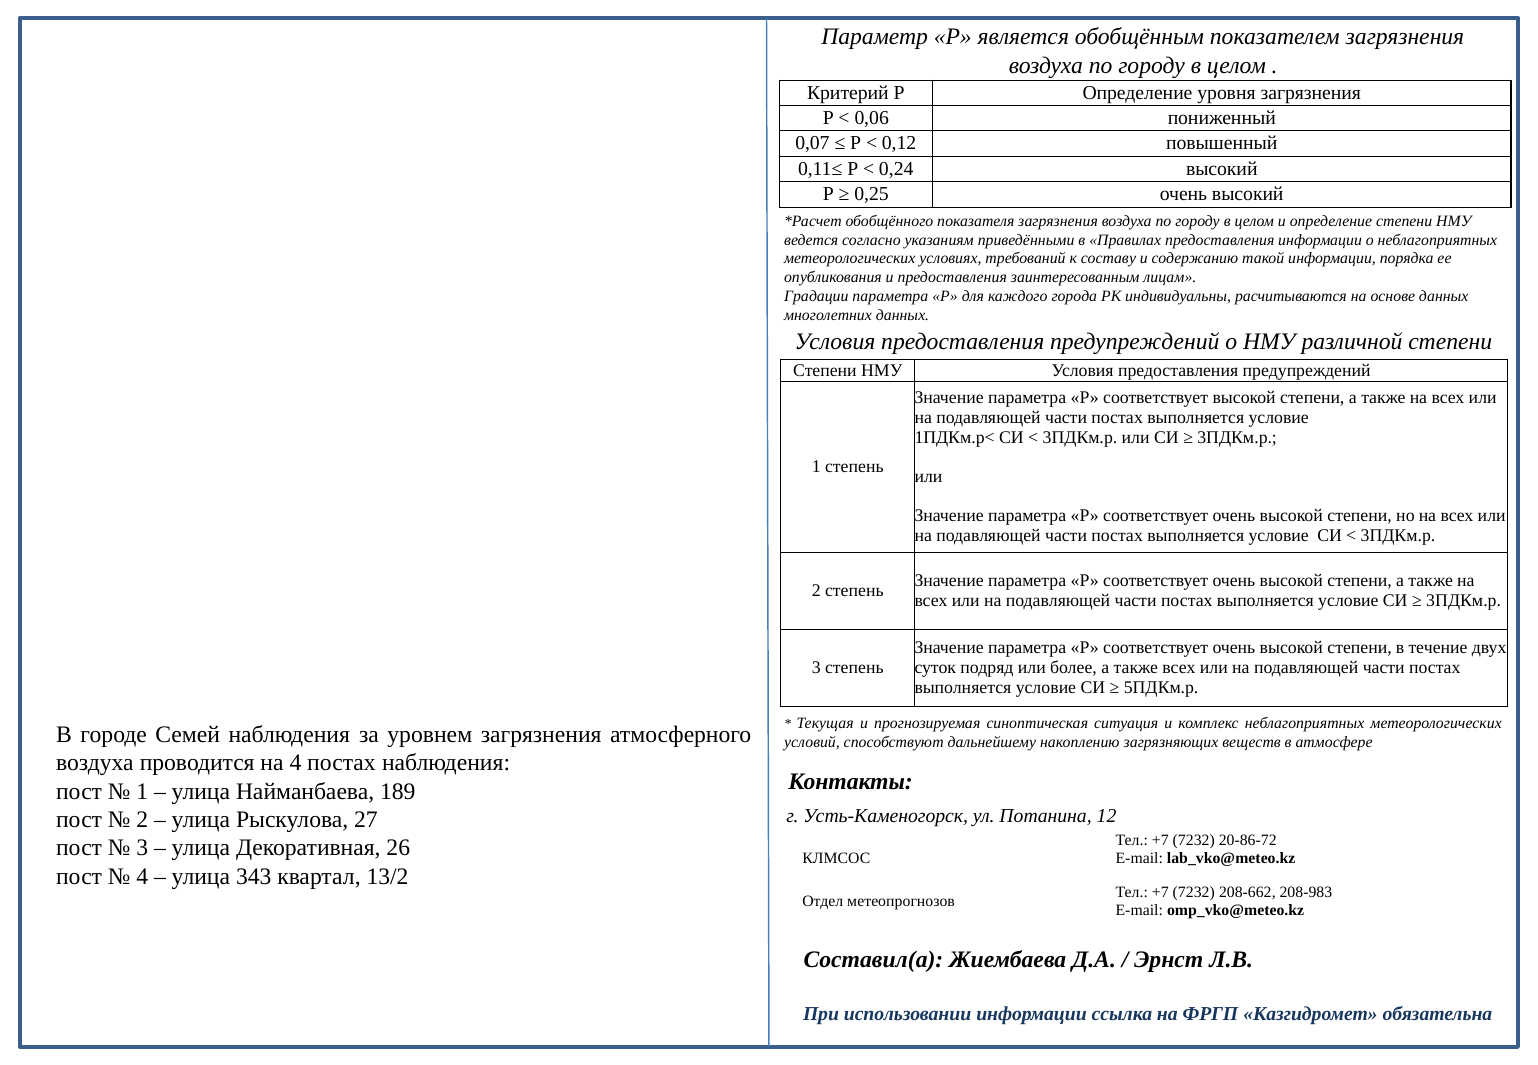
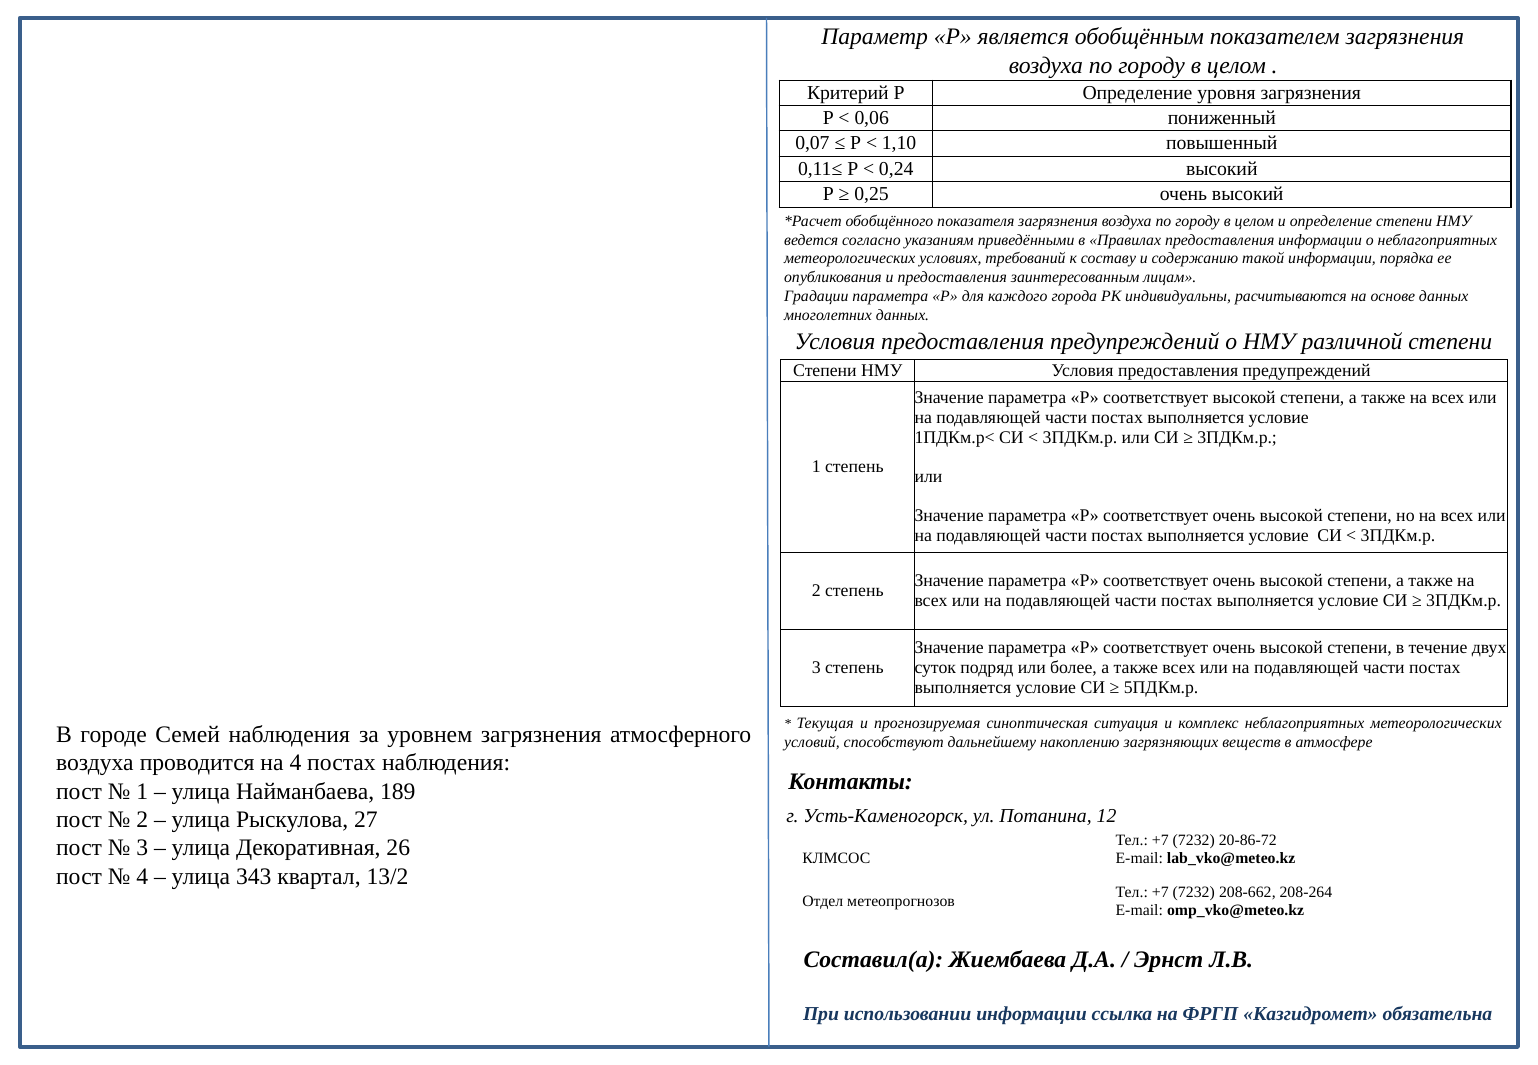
0,12: 0,12 -> 1,10
208-983: 208-983 -> 208-264
